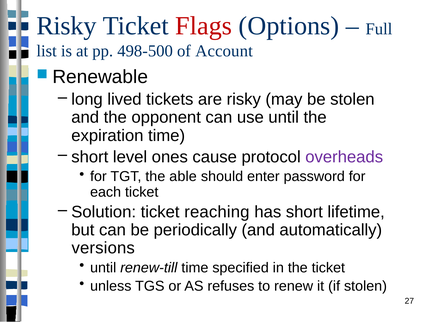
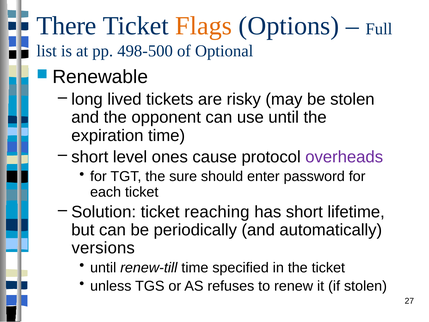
Risky at (66, 26): Risky -> There
Flags colour: red -> orange
Account: Account -> Optional
able: able -> sure
